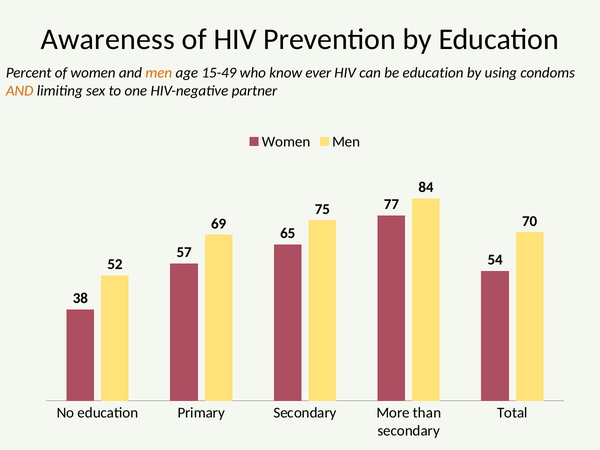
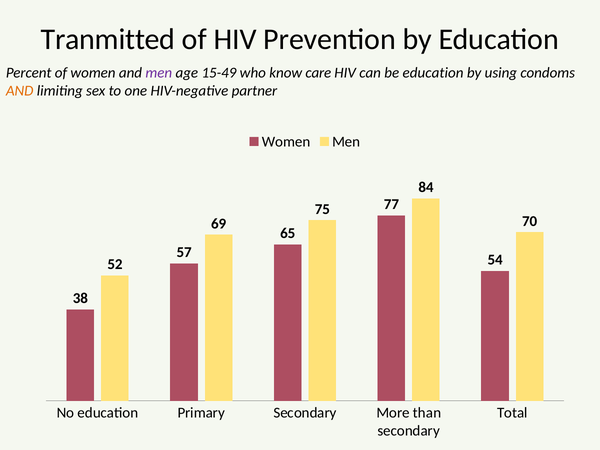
Awareness: Awareness -> Tranmitted
men at (159, 73) colour: orange -> purple
ever: ever -> care
